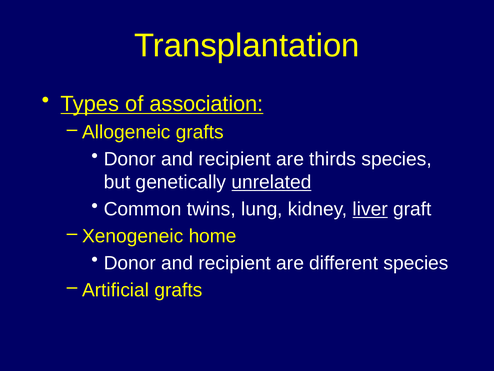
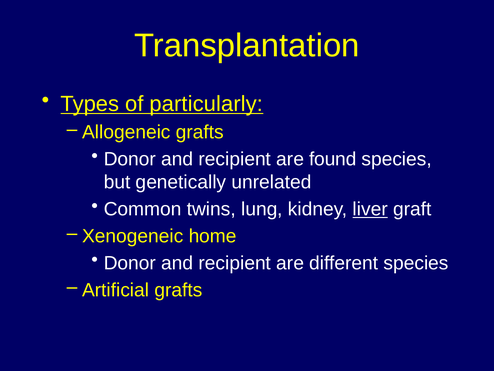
association: association -> particularly
thirds: thirds -> found
unrelated underline: present -> none
